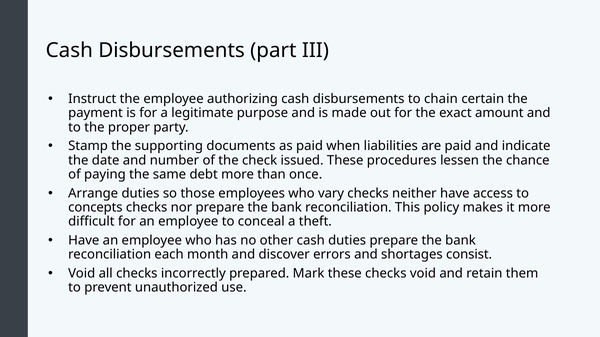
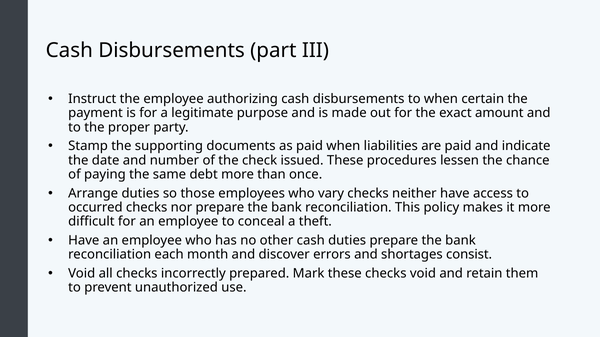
to chain: chain -> when
concepts: concepts -> occurred
